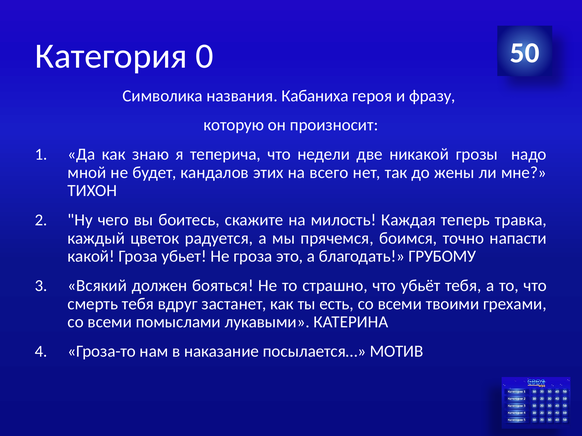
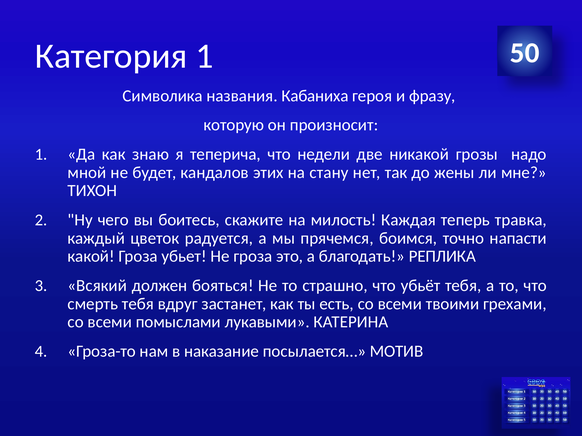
Категория 0: 0 -> 1
всего: всего -> стану
ГРУБОМУ: ГРУБОМУ -> РЕПЛИКА
